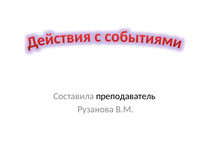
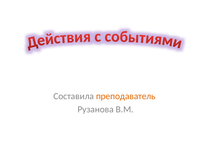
преподаватель colour: black -> orange
